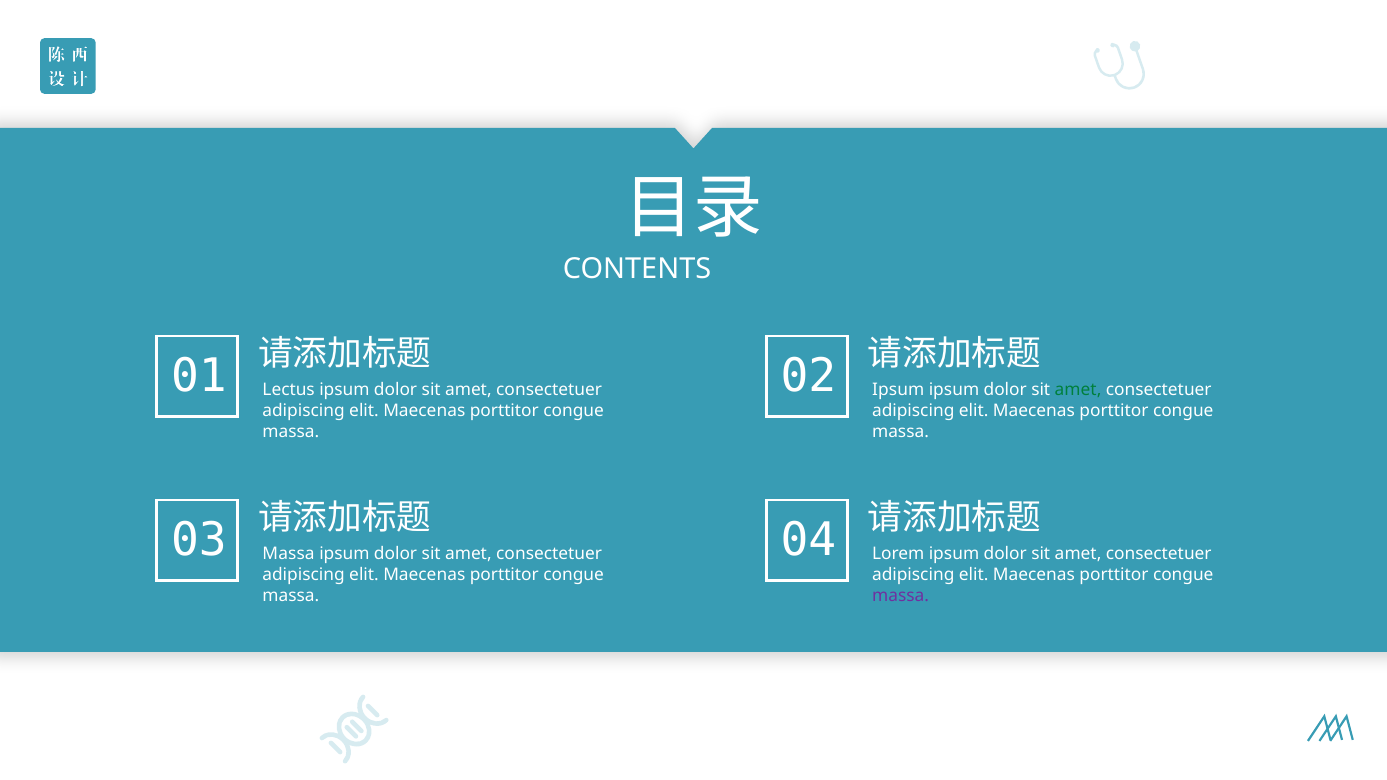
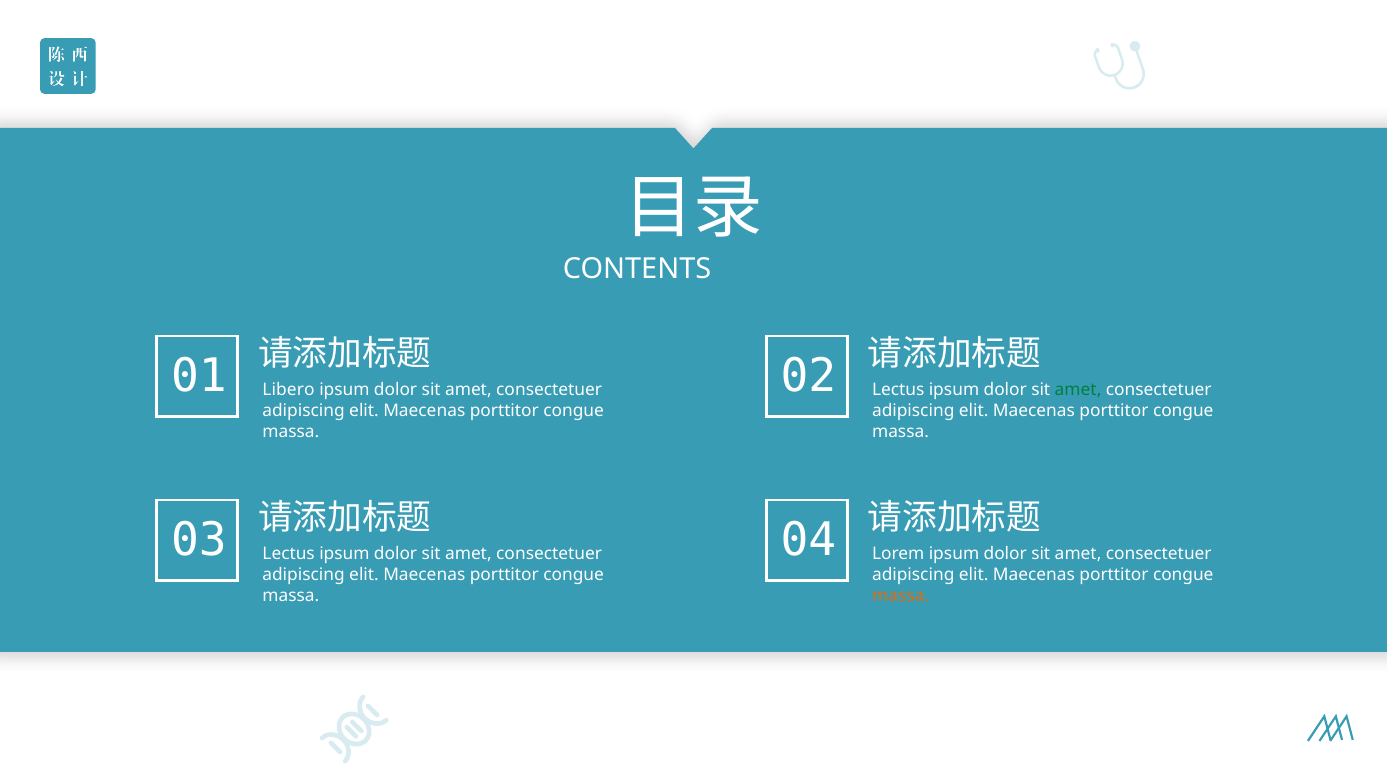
Lectus: Lectus -> Libero
Ipsum at (898, 390): Ipsum -> Lectus
Massa at (289, 554): Massa -> Lectus
massa at (901, 596) colour: purple -> orange
